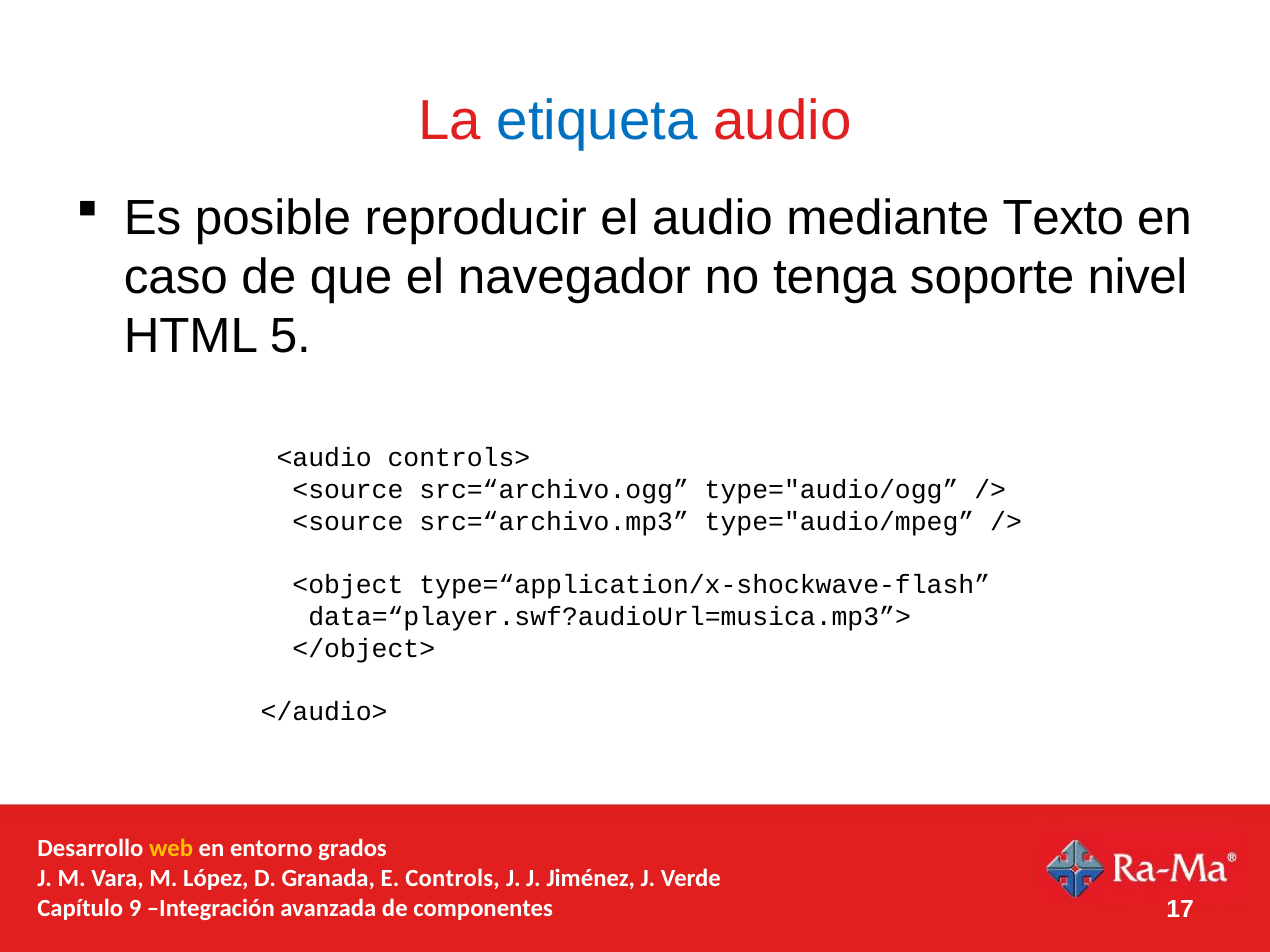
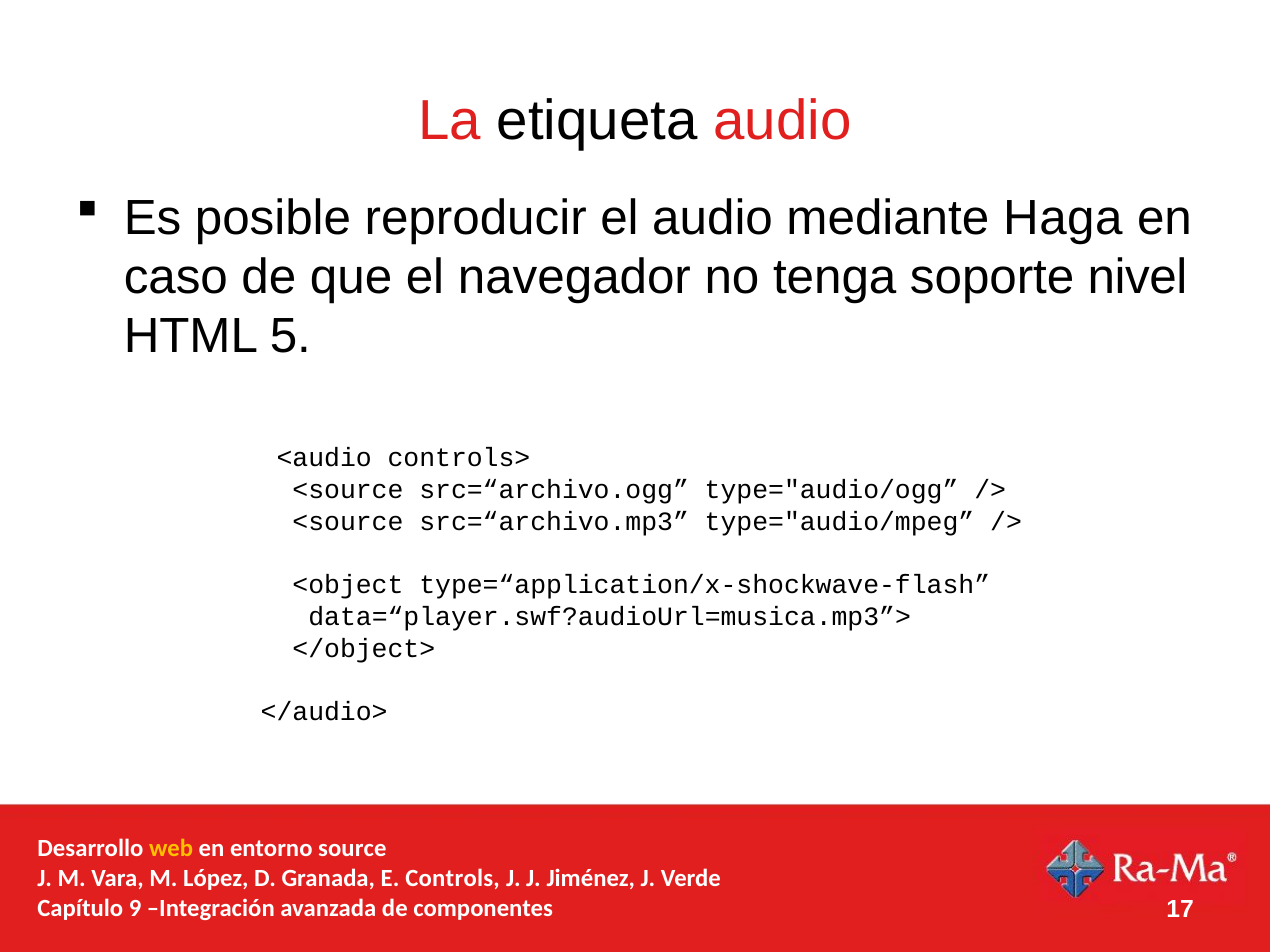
etiqueta colour: blue -> black
Texto: Texto -> Haga
grados: grados -> source
